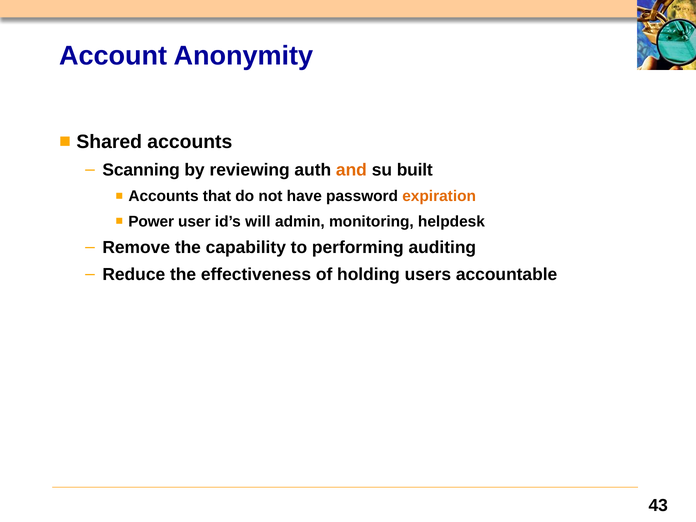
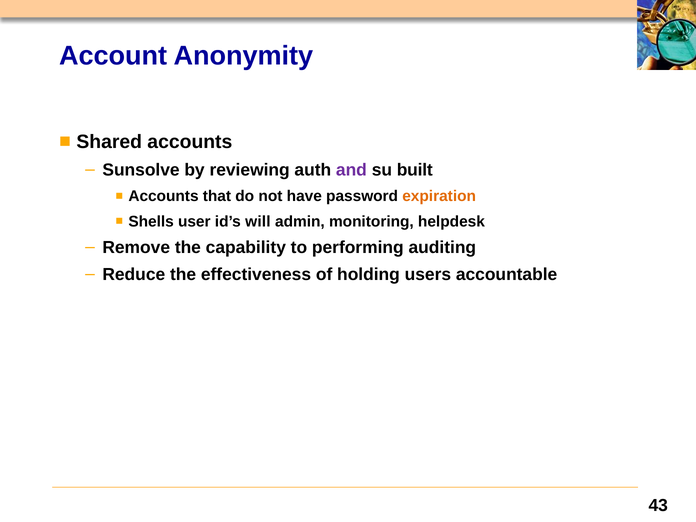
Scanning: Scanning -> Sunsolve
and colour: orange -> purple
Power: Power -> Shells
